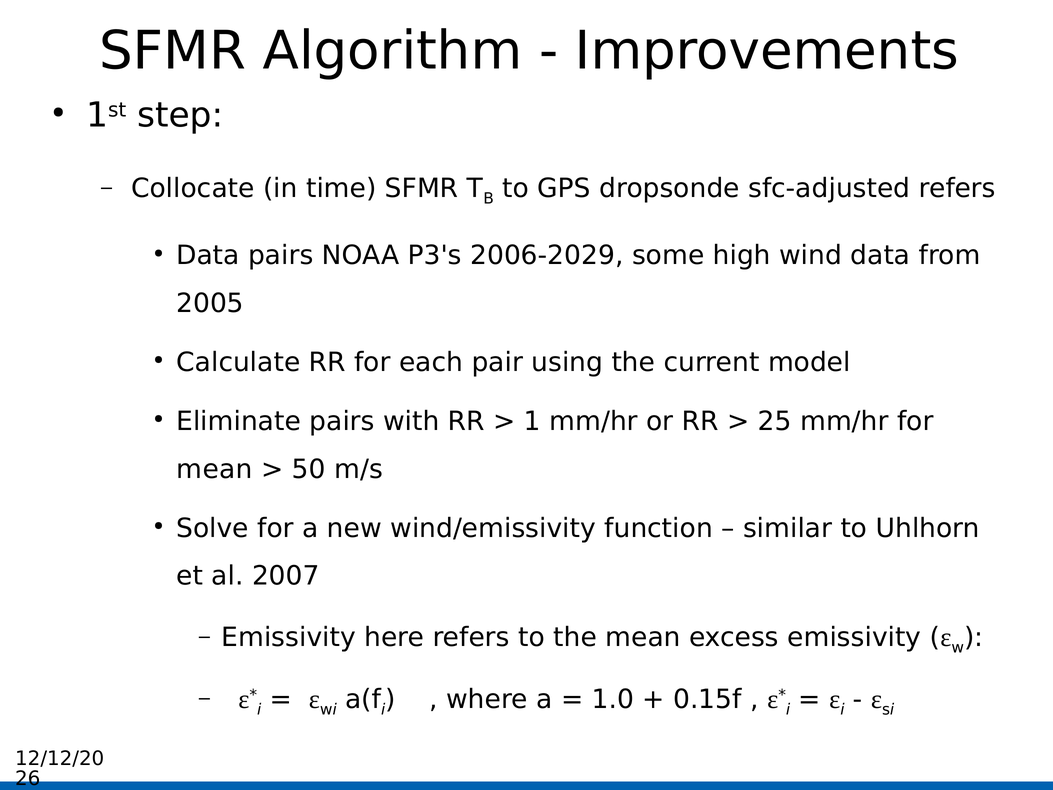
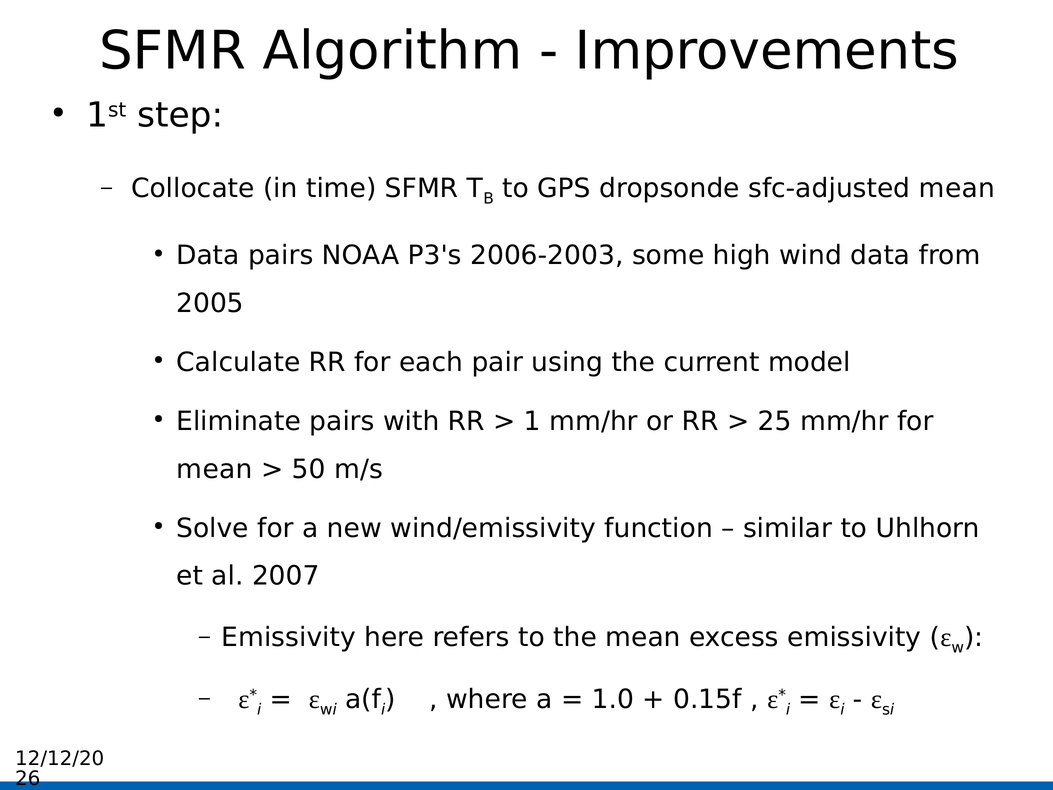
sfc-adjusted refers: refers -> mean
2006-2029: 2006-2029 -> 2006-2003
